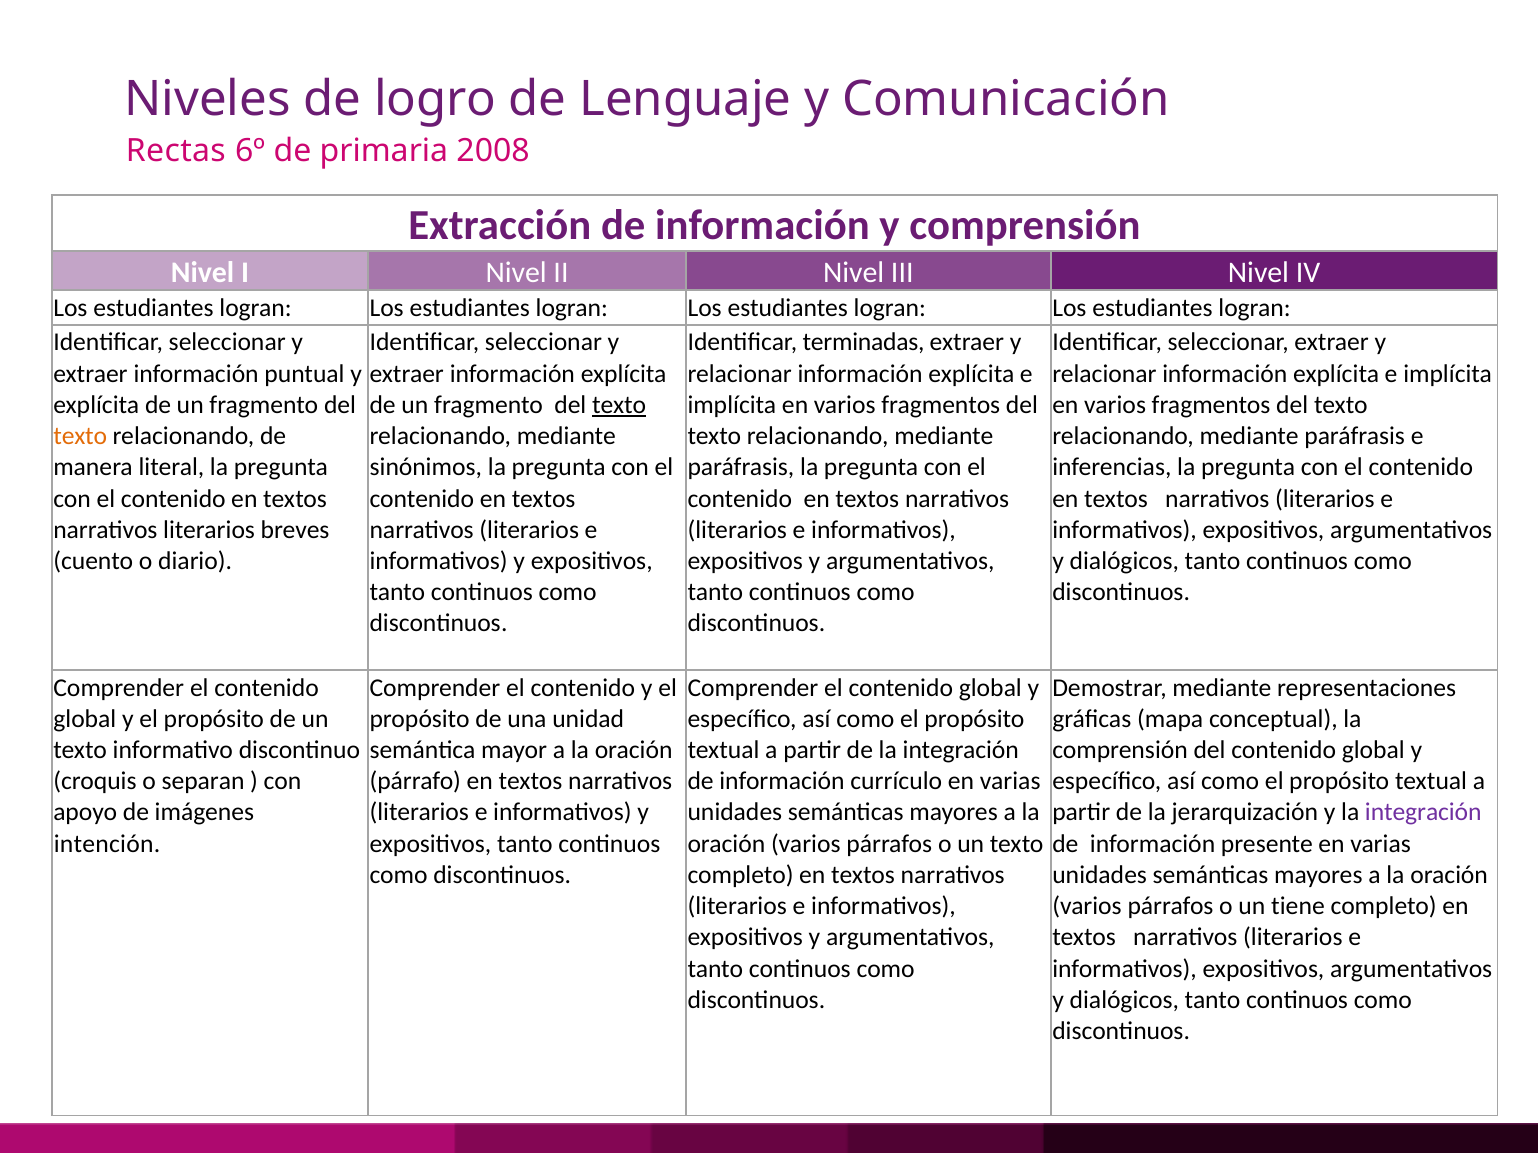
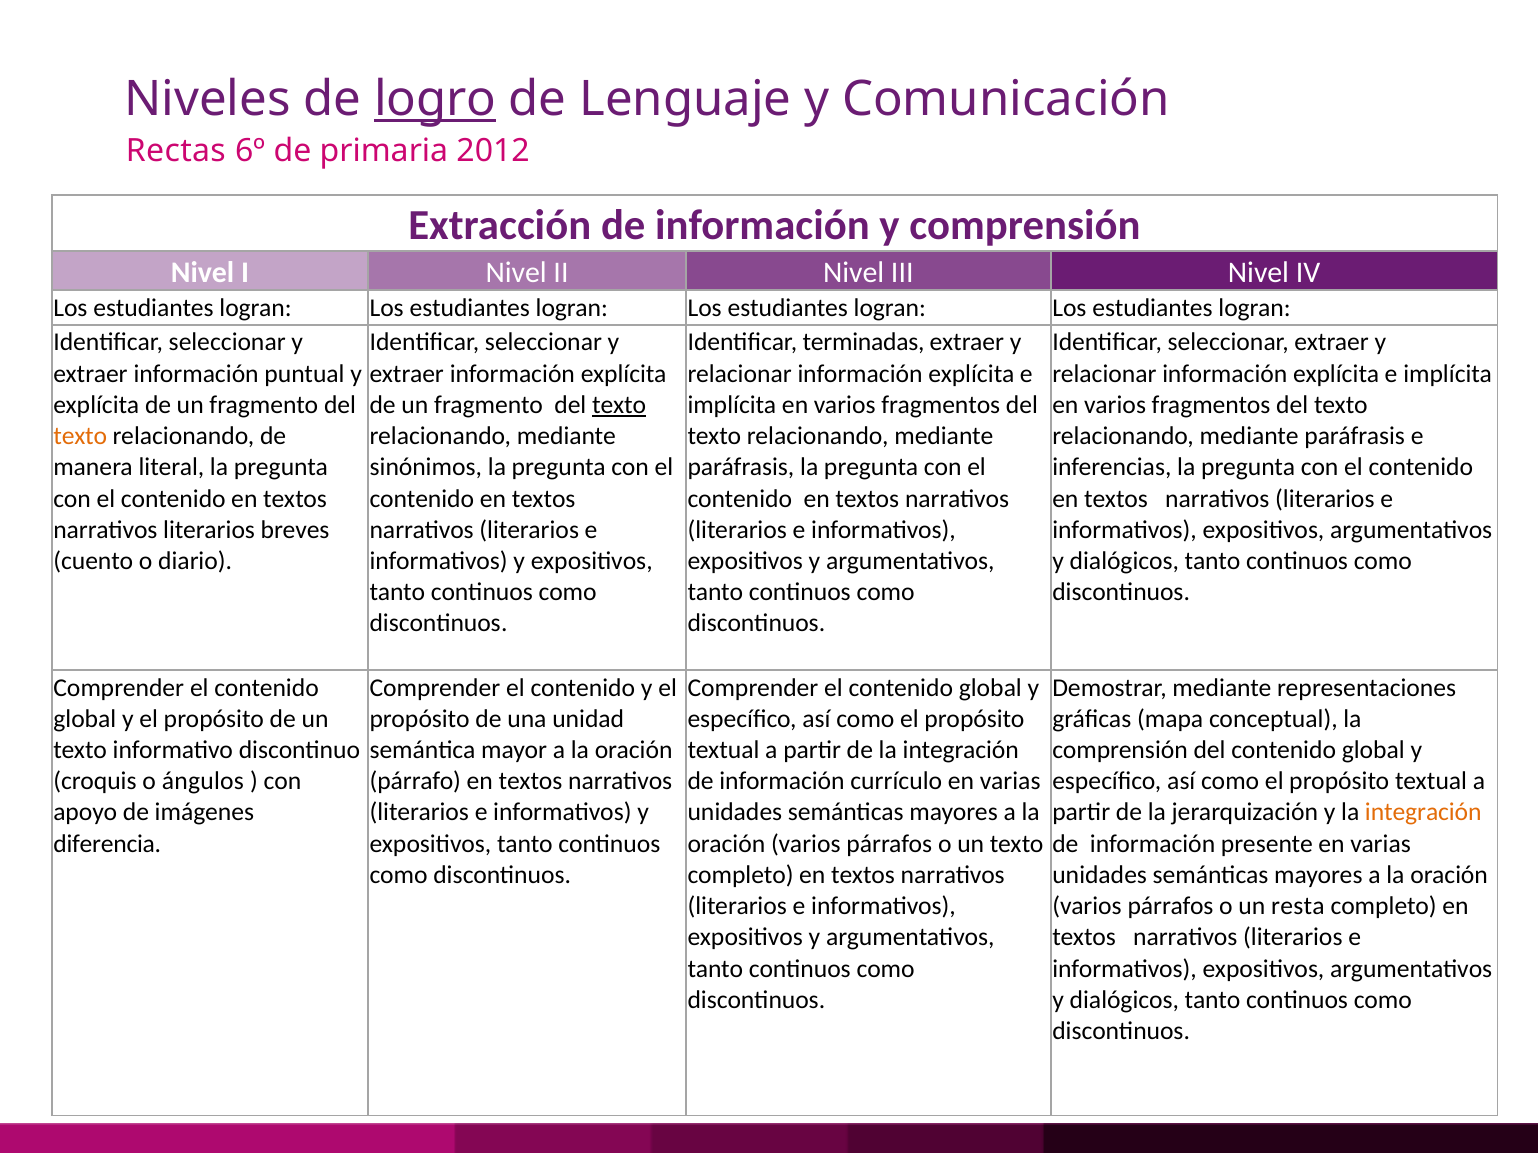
logro underline: none -> present
2008: 2008 -> 2012
separan: separan -> ángulos
integración at (1423, 813) colour: purple -> orange
intención: intención -> diferencia
tiene: tiene -> resta
